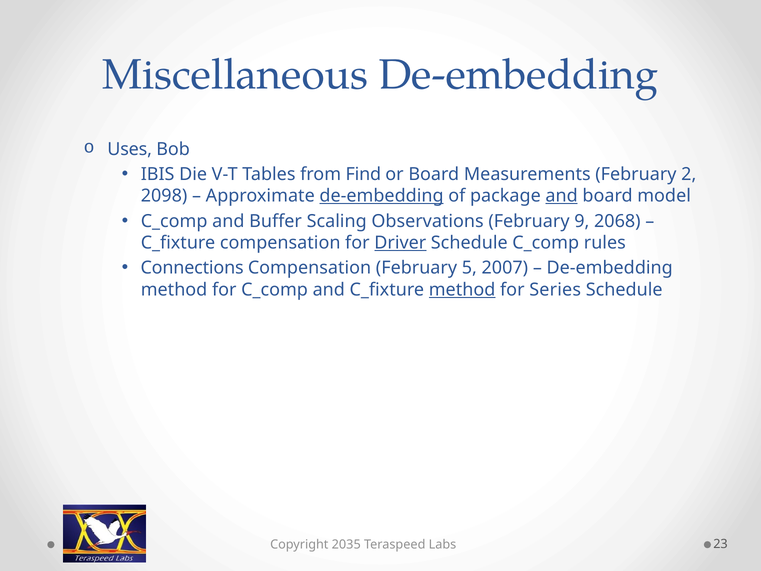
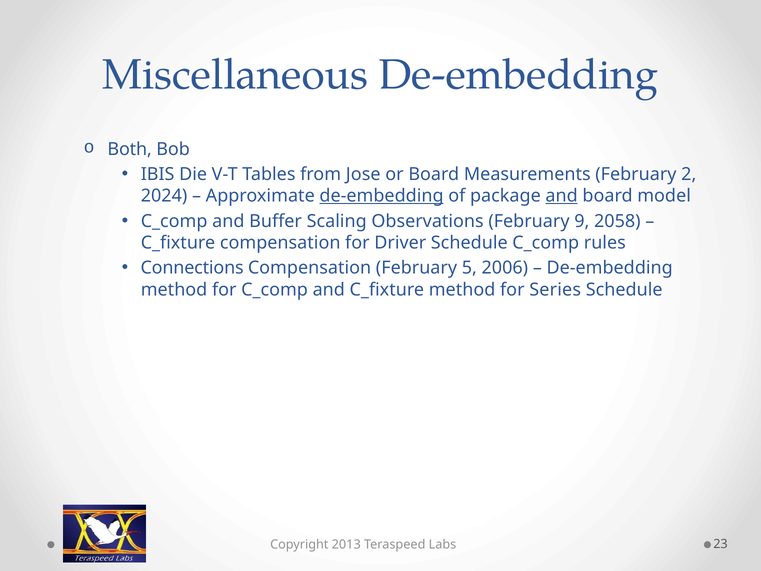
Uses: Uses -> Both
Find: Find -> Jose
2098: 2098 -> 2024
2068: 2068 -> 2058
Driver underline: present -> none
2007: 2007 -> 2006
method at (462, 289) underline: present -> none
2035: 2035 -> 2013
